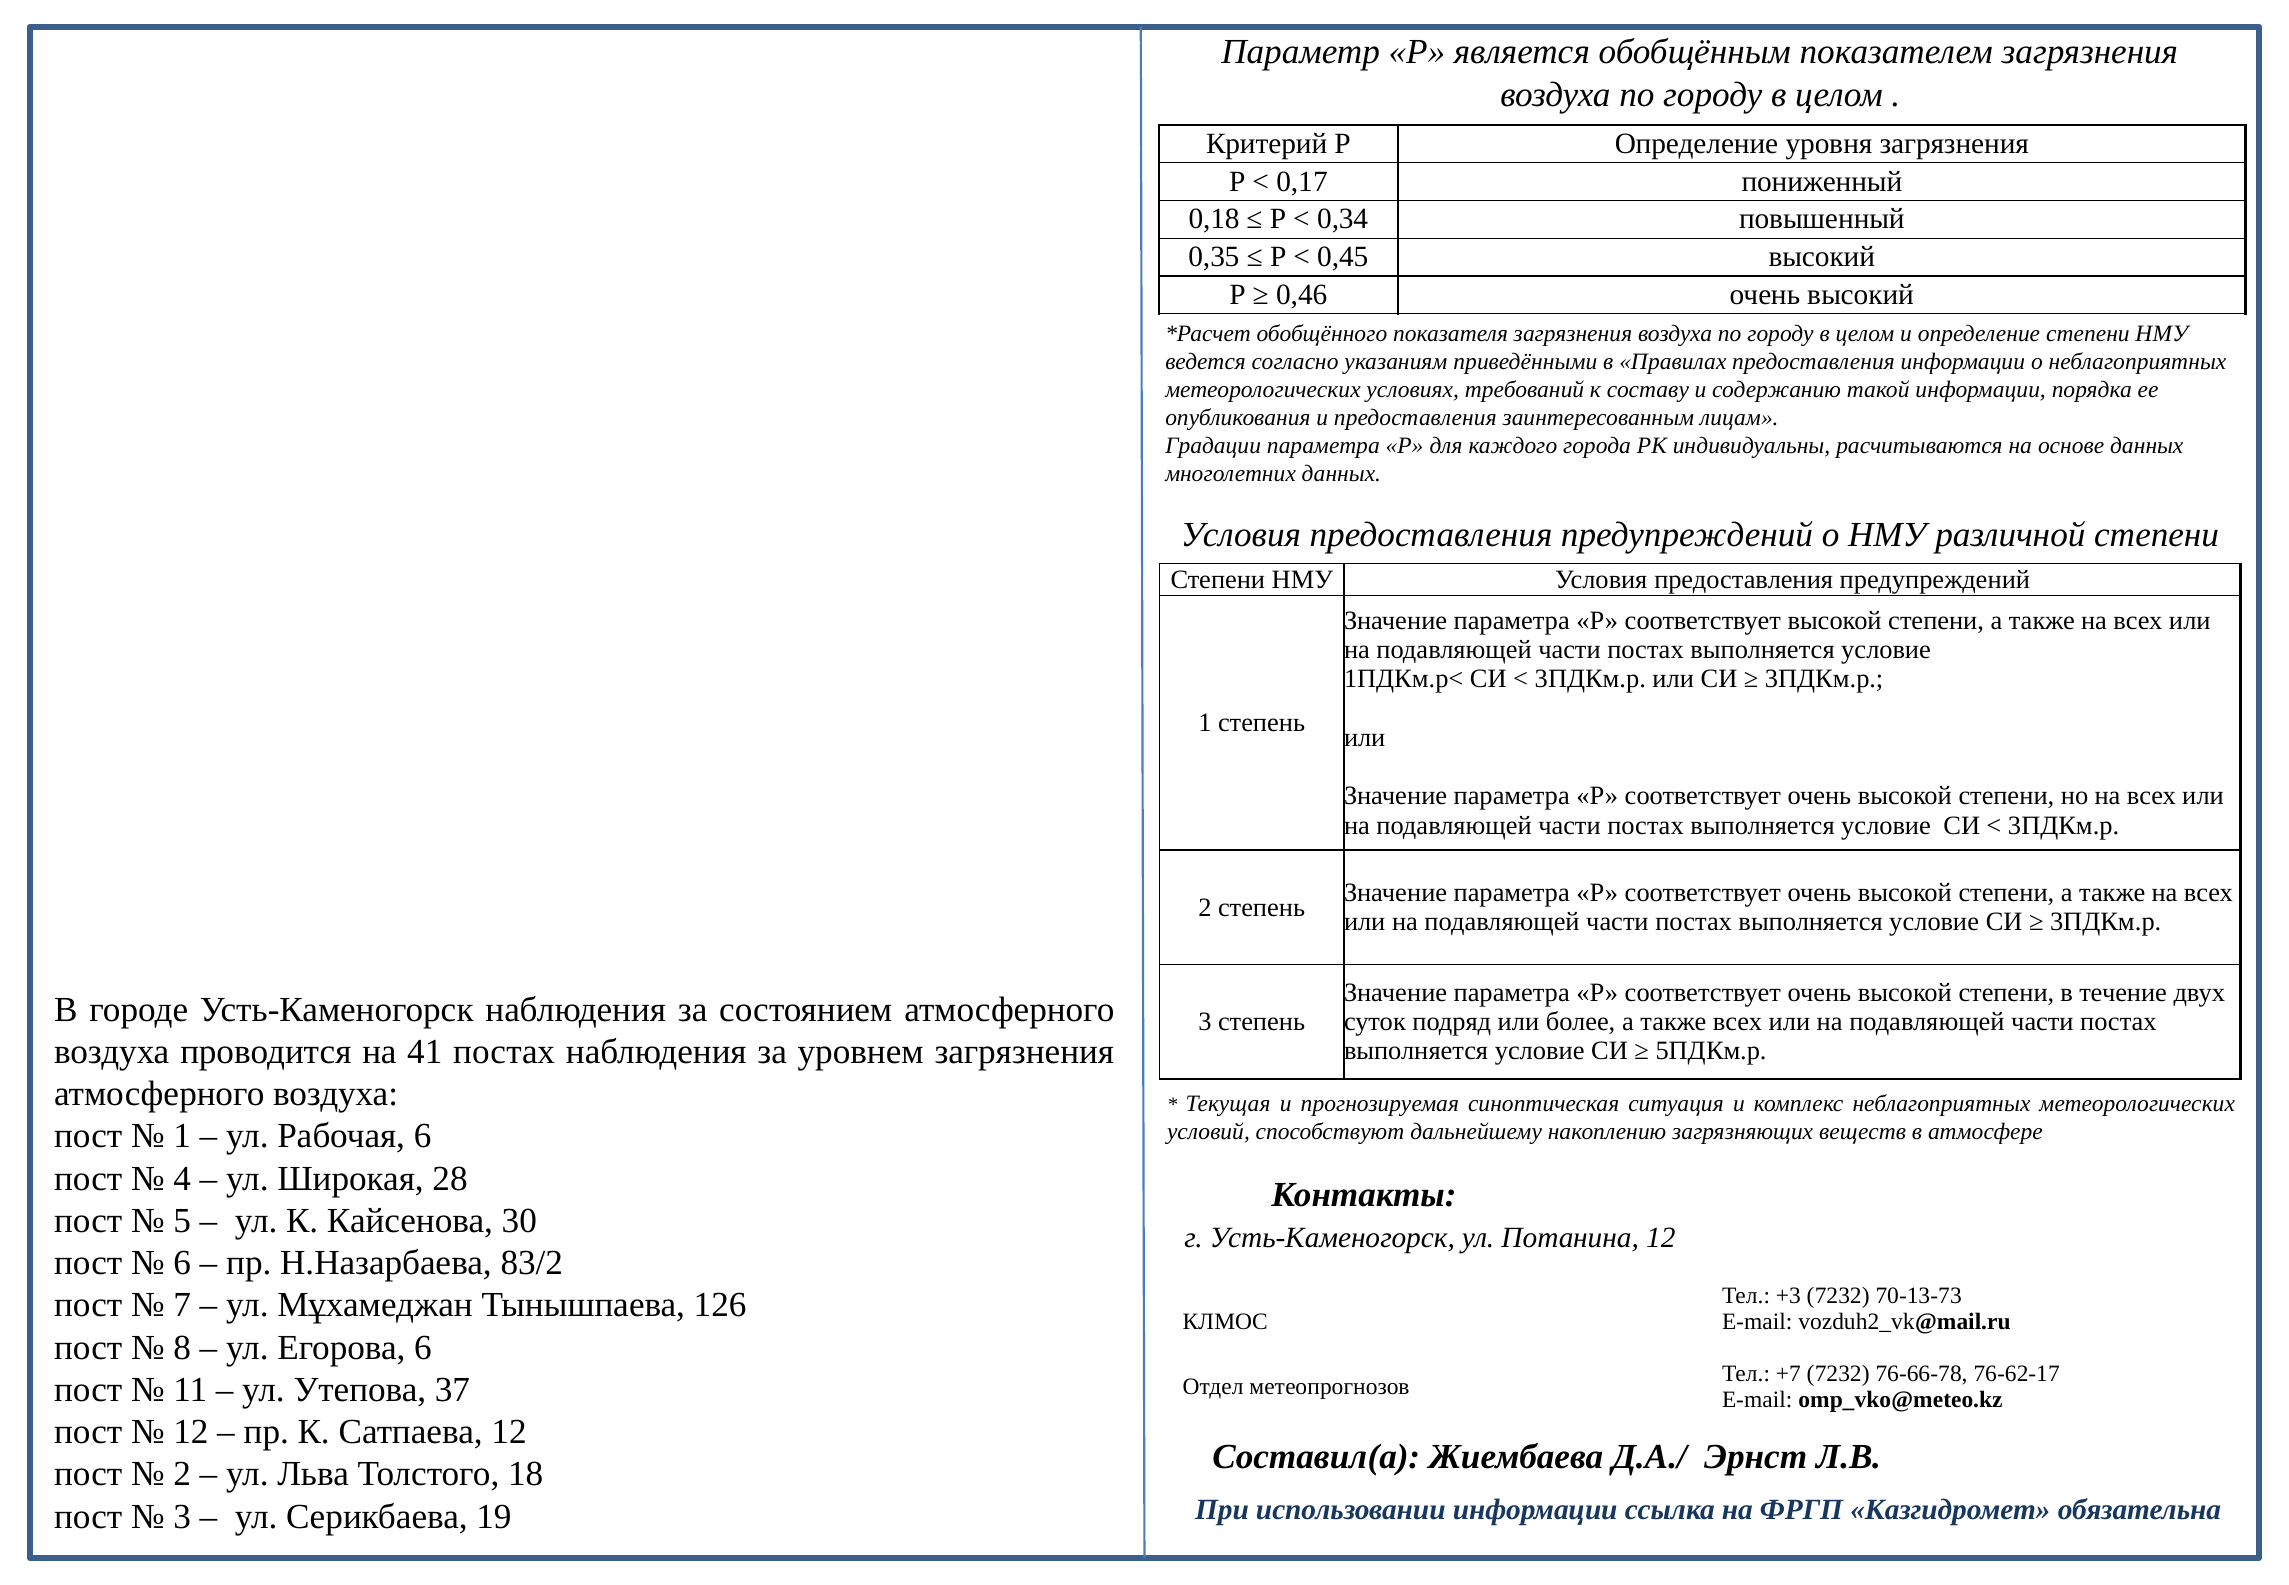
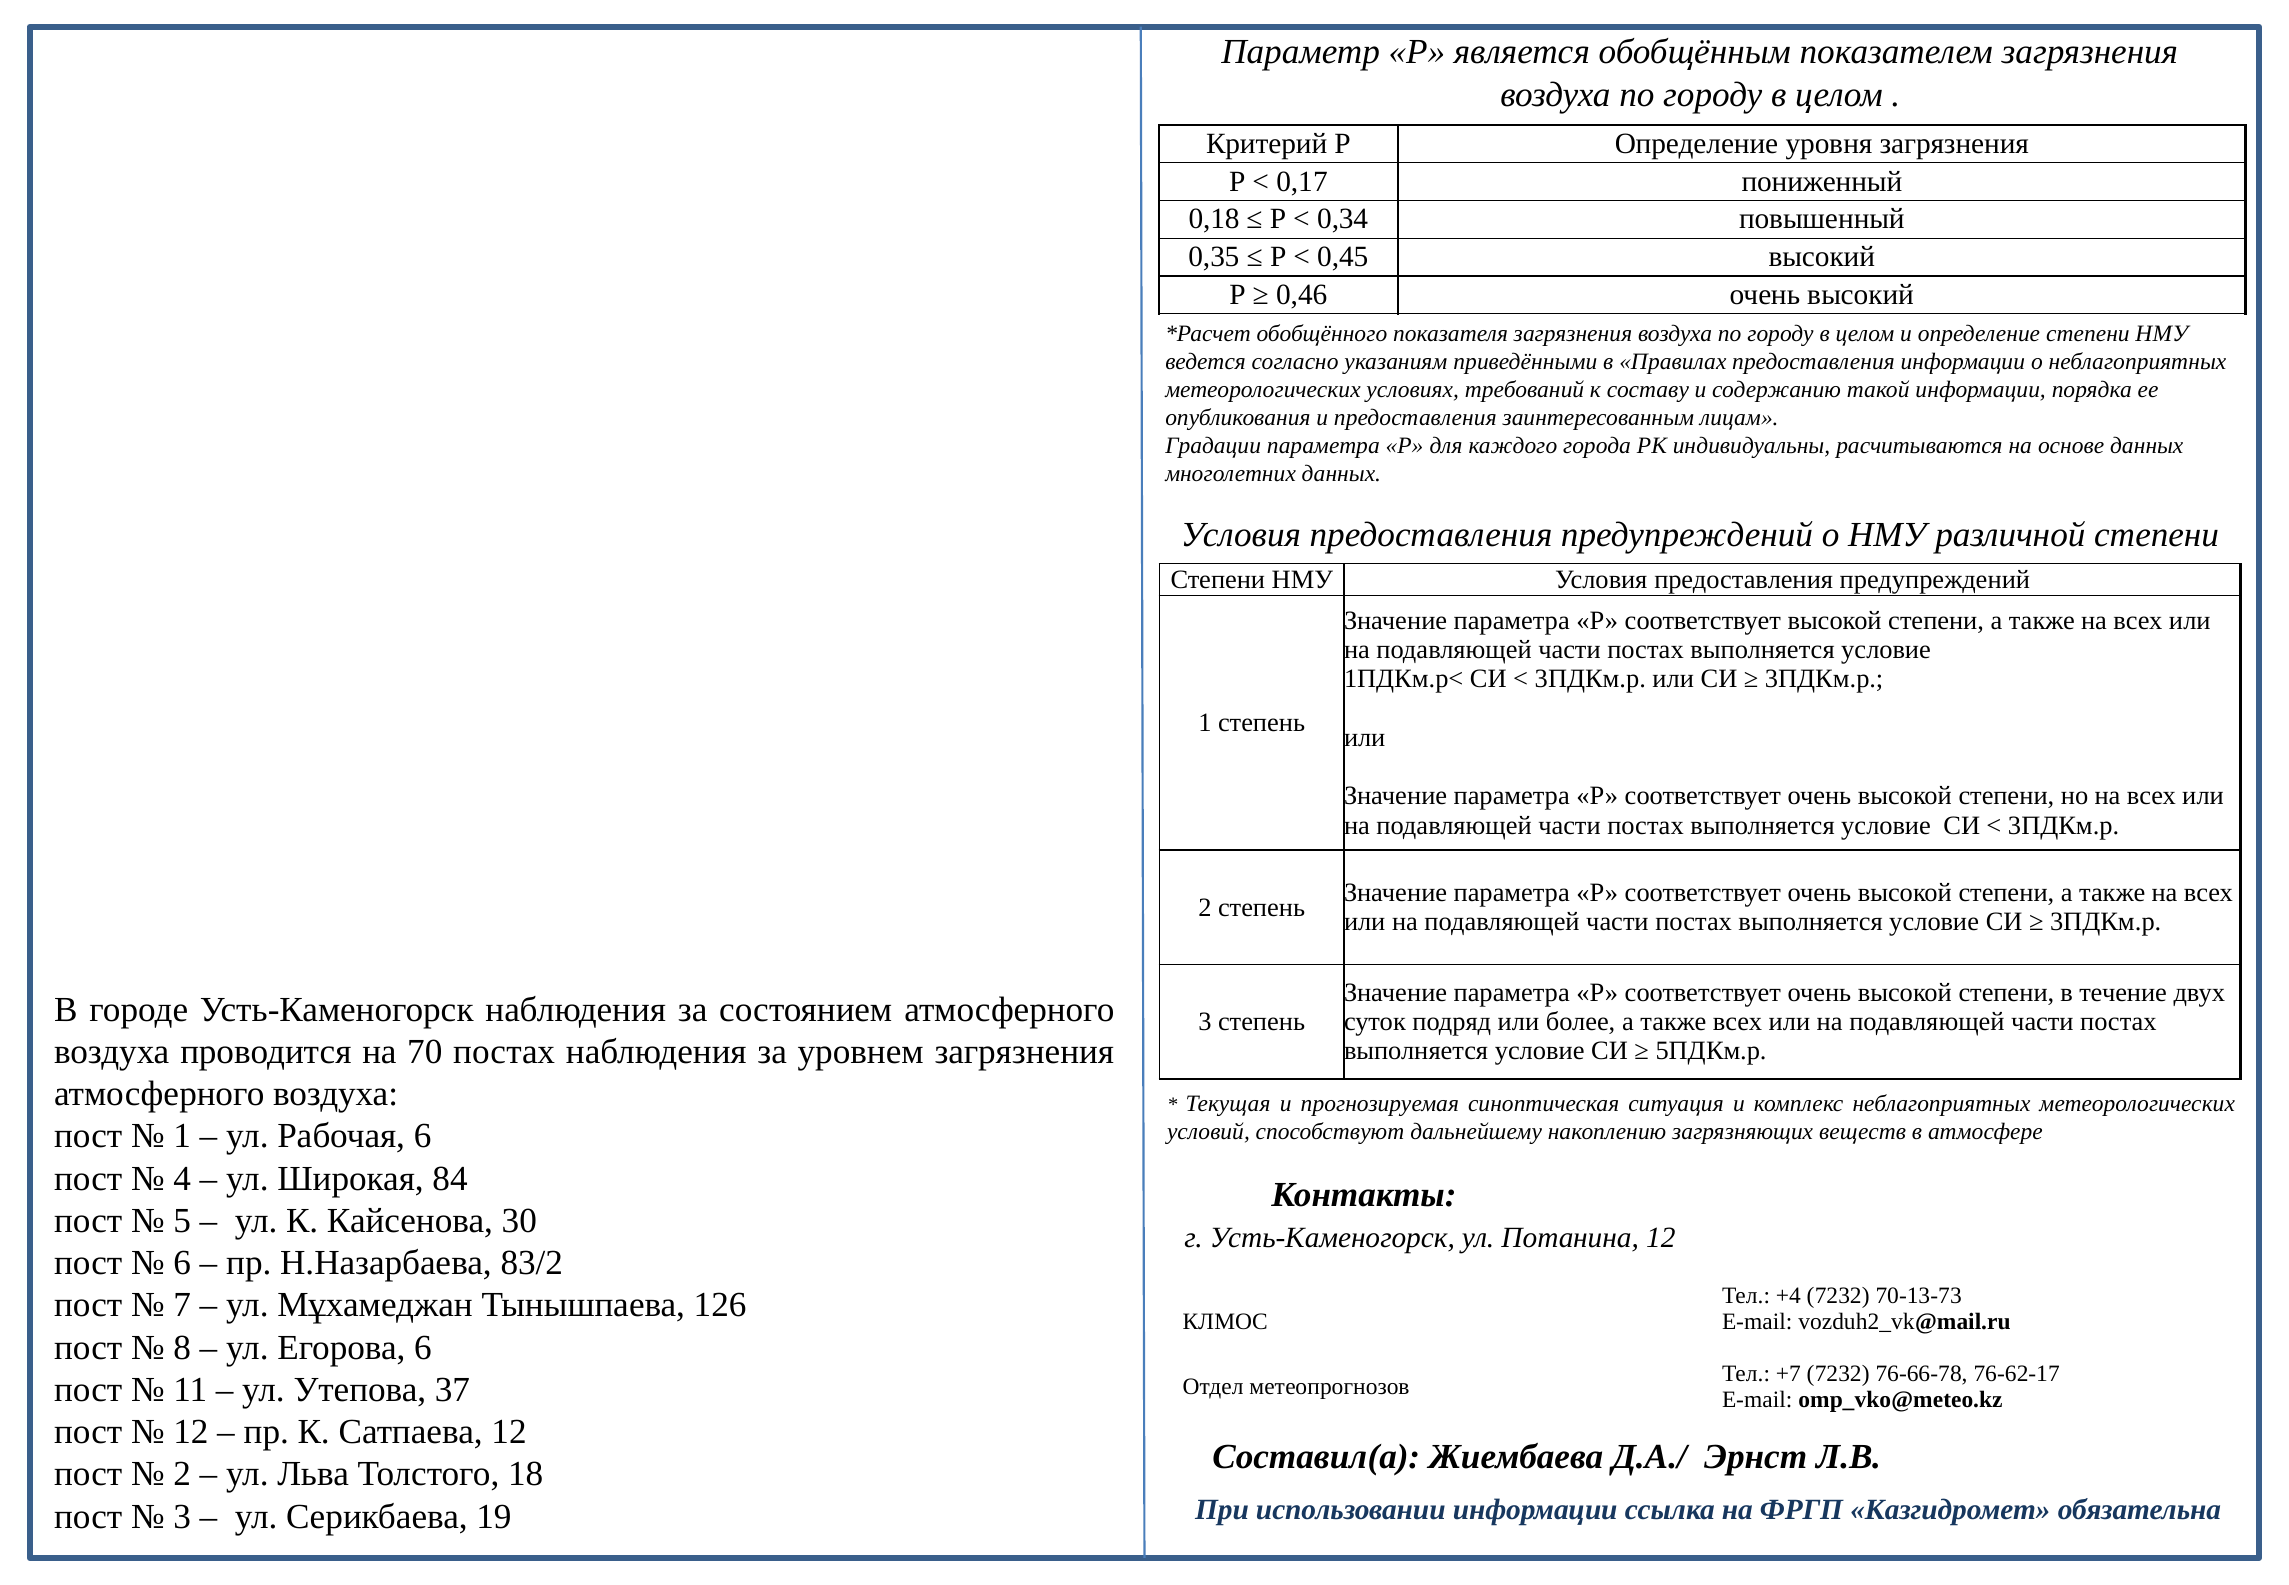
41: 41 -> 70
28: 28 -> 84
+3: +3 -> +4
